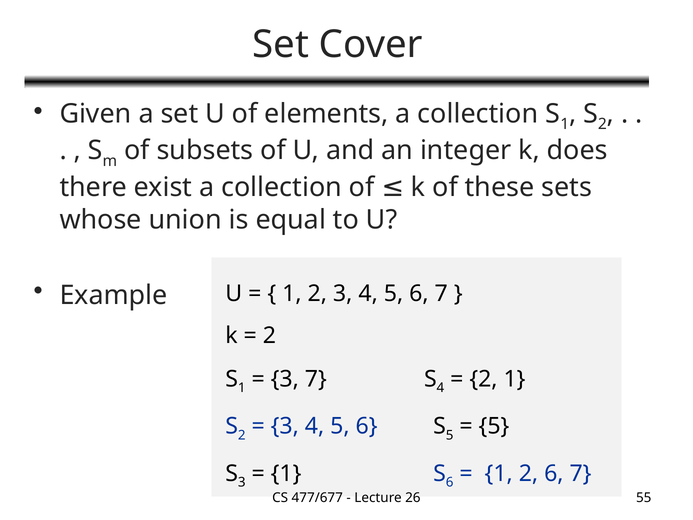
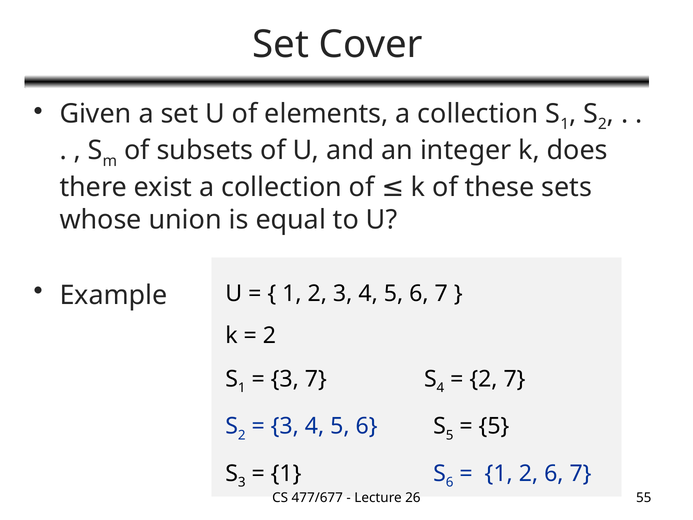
2 1: 1 -> 7
